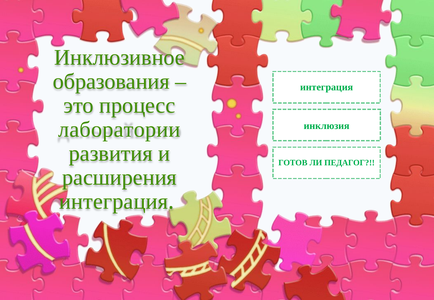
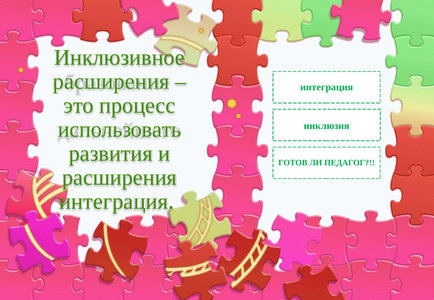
образования at (111, 82): образования -> расширения
лаборатории: лаборатории -> использовать
